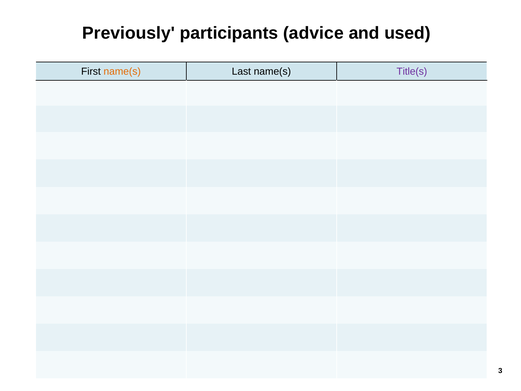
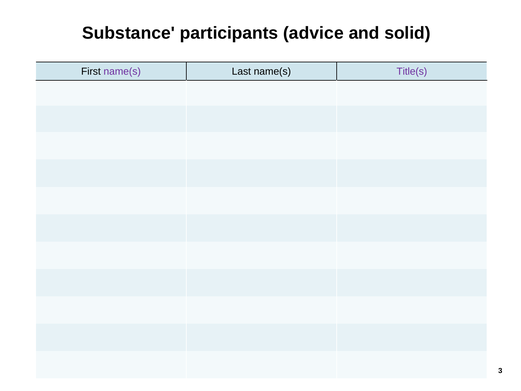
Previously: Previously -> Substance
used: used -> solid
name(s at (122, 71) colour: orange -> purple
